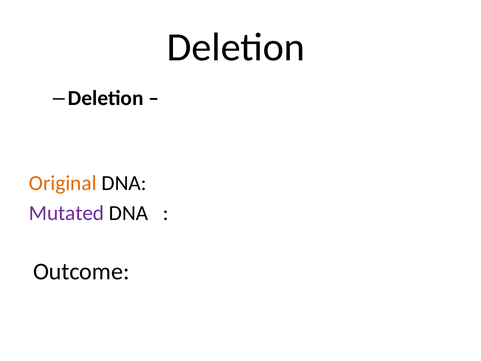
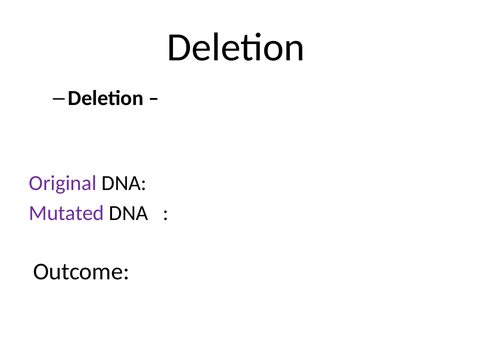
Original colour: orange -> purple
